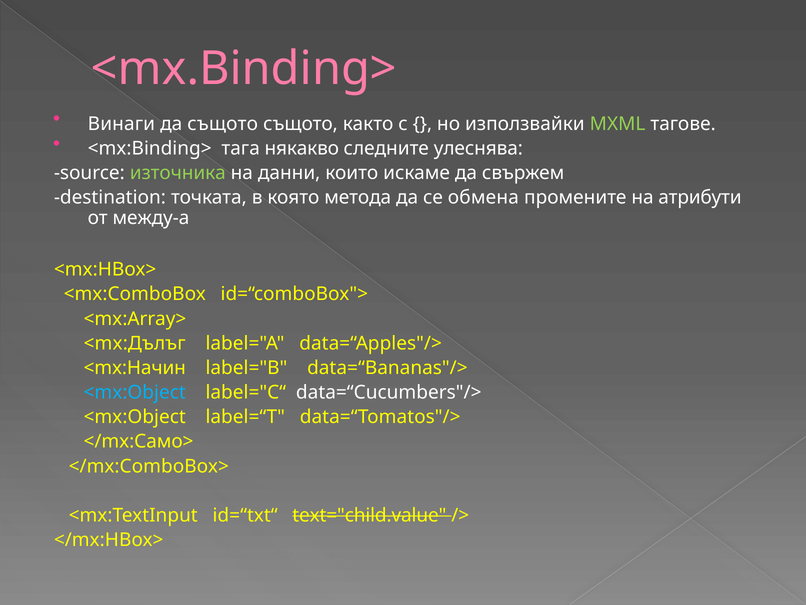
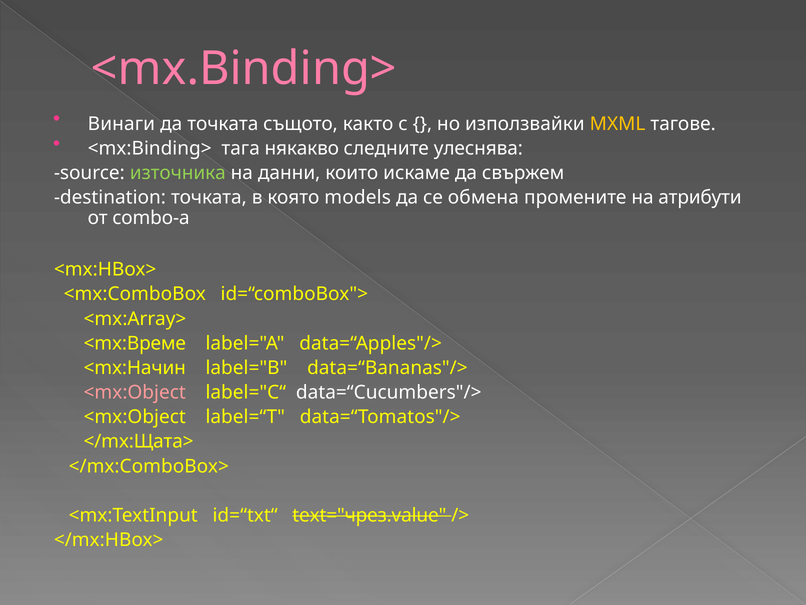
да същото: същото -> точката
MXML colour: light green -> yellow
метода: метода -> models
между-a: между-a -> combo-a
<mx:Дълъг: <mx:Дълъг -> <mx:Време
<mx:Object at (135, 392) colour: light blue -> pink
</mx:Само>: </mx:Само> -> </mx:Щата>
text="child.value: text="child.value -> text="чрез.value
